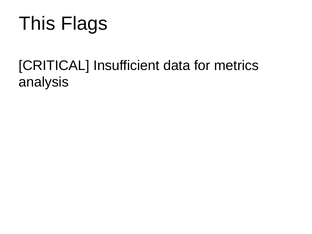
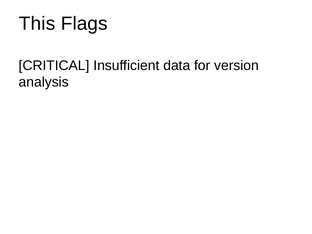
metrics: metrics -> version
